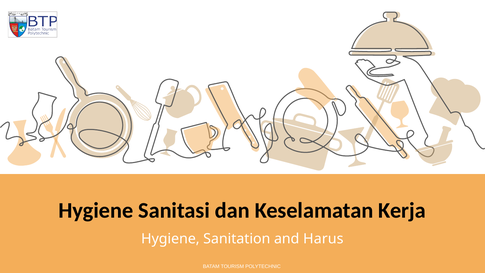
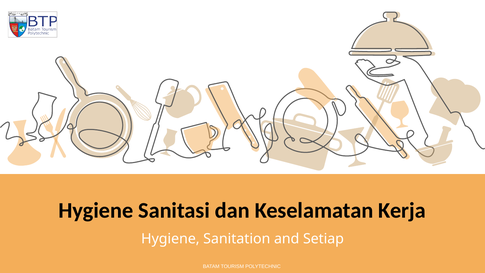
Harus: Harus -> Setiap
